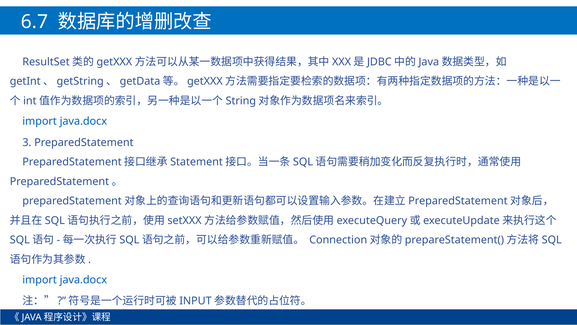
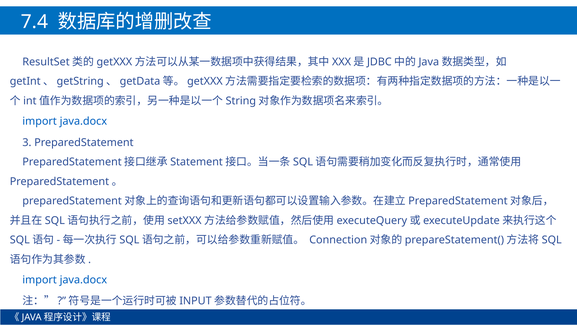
6.7: 6.7 -> 7.4
